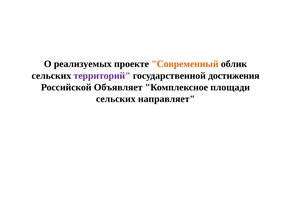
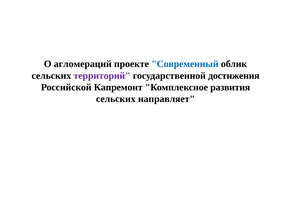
реализуемых: реализуемых -> агломераций
Современный colour: orange -> blue
Объявляет: Объявляет -> Капремонт
площади: площади -> развития
